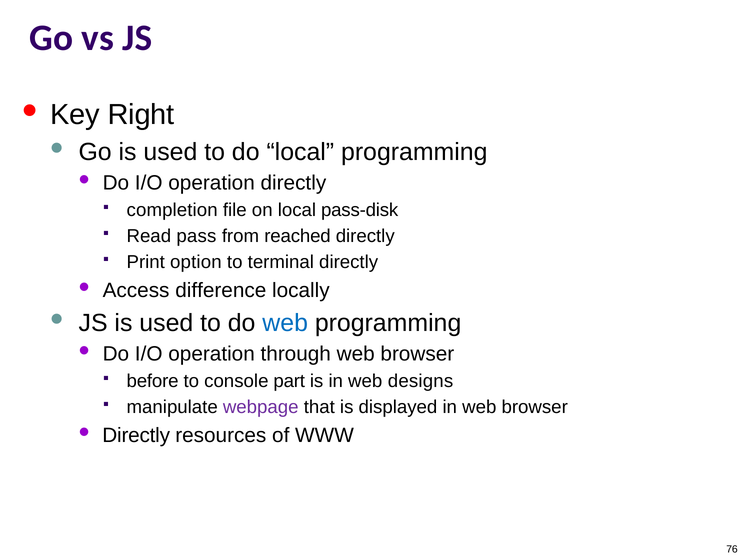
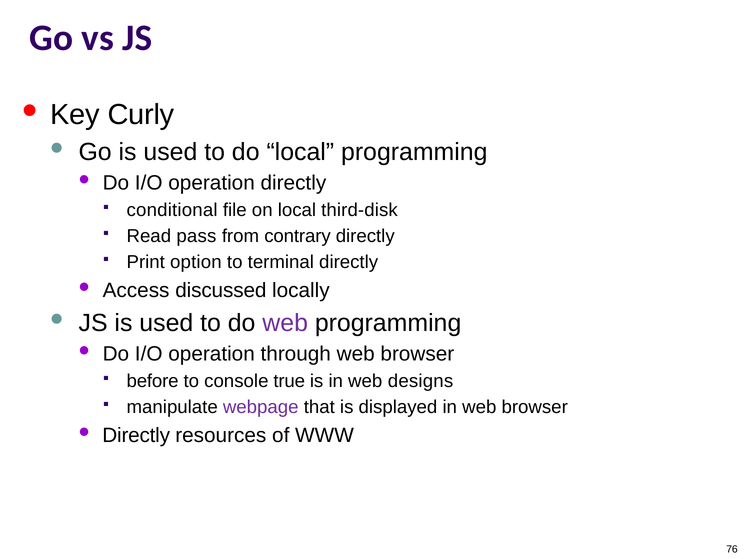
Right: Right -> Curly
completion: completion -> conditional
pass-disk: pass-disk -> third-disk
reached: reached -> contrary
difference: difference -> discussed
web at (285, 323) colour: blue -> purple
part: part -> true
